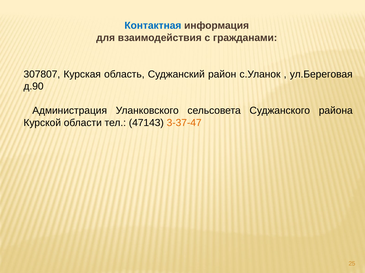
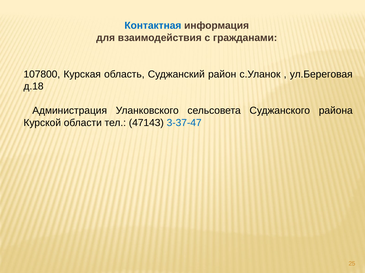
307807: 307807 -> 107800
д.90: д.90 -> д.18
3-37-47 colour: orange -> blue
